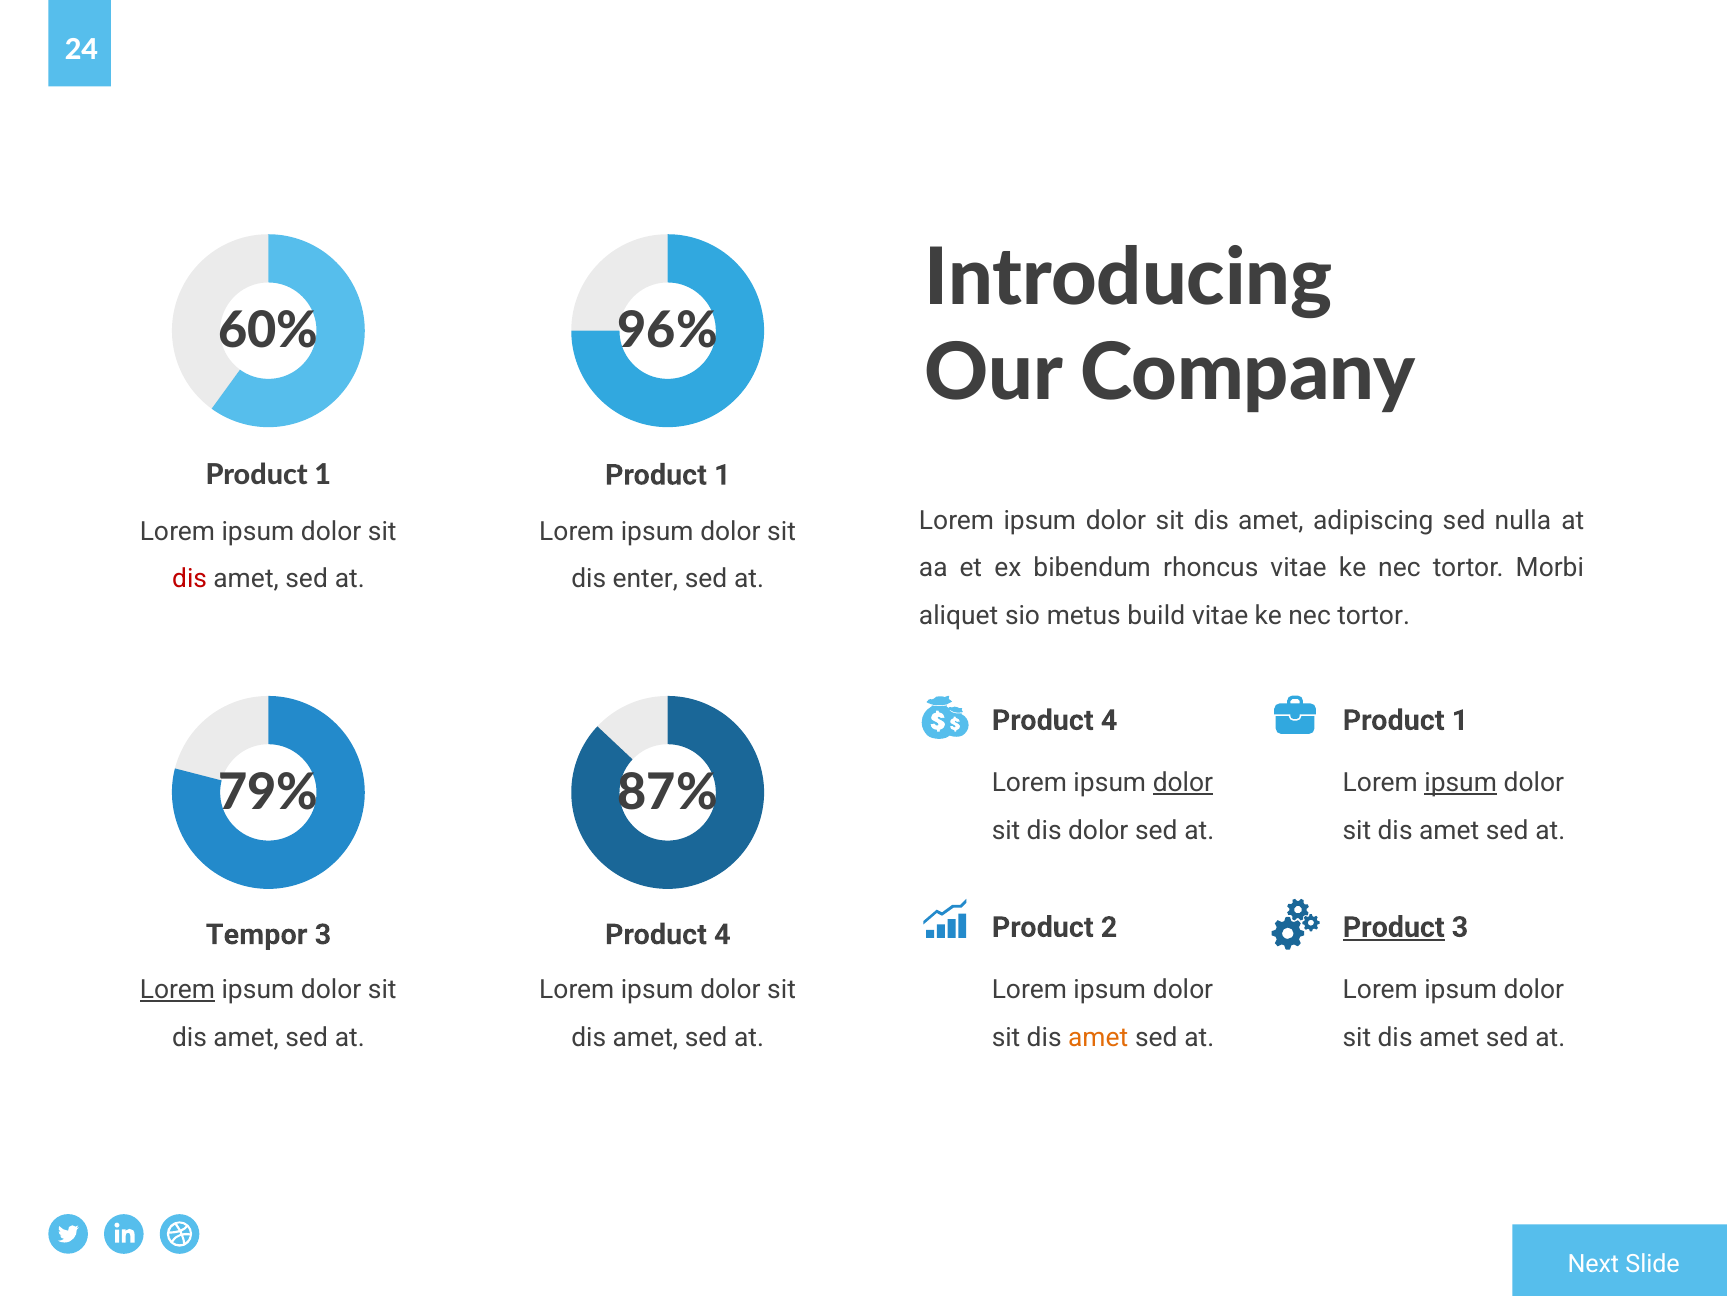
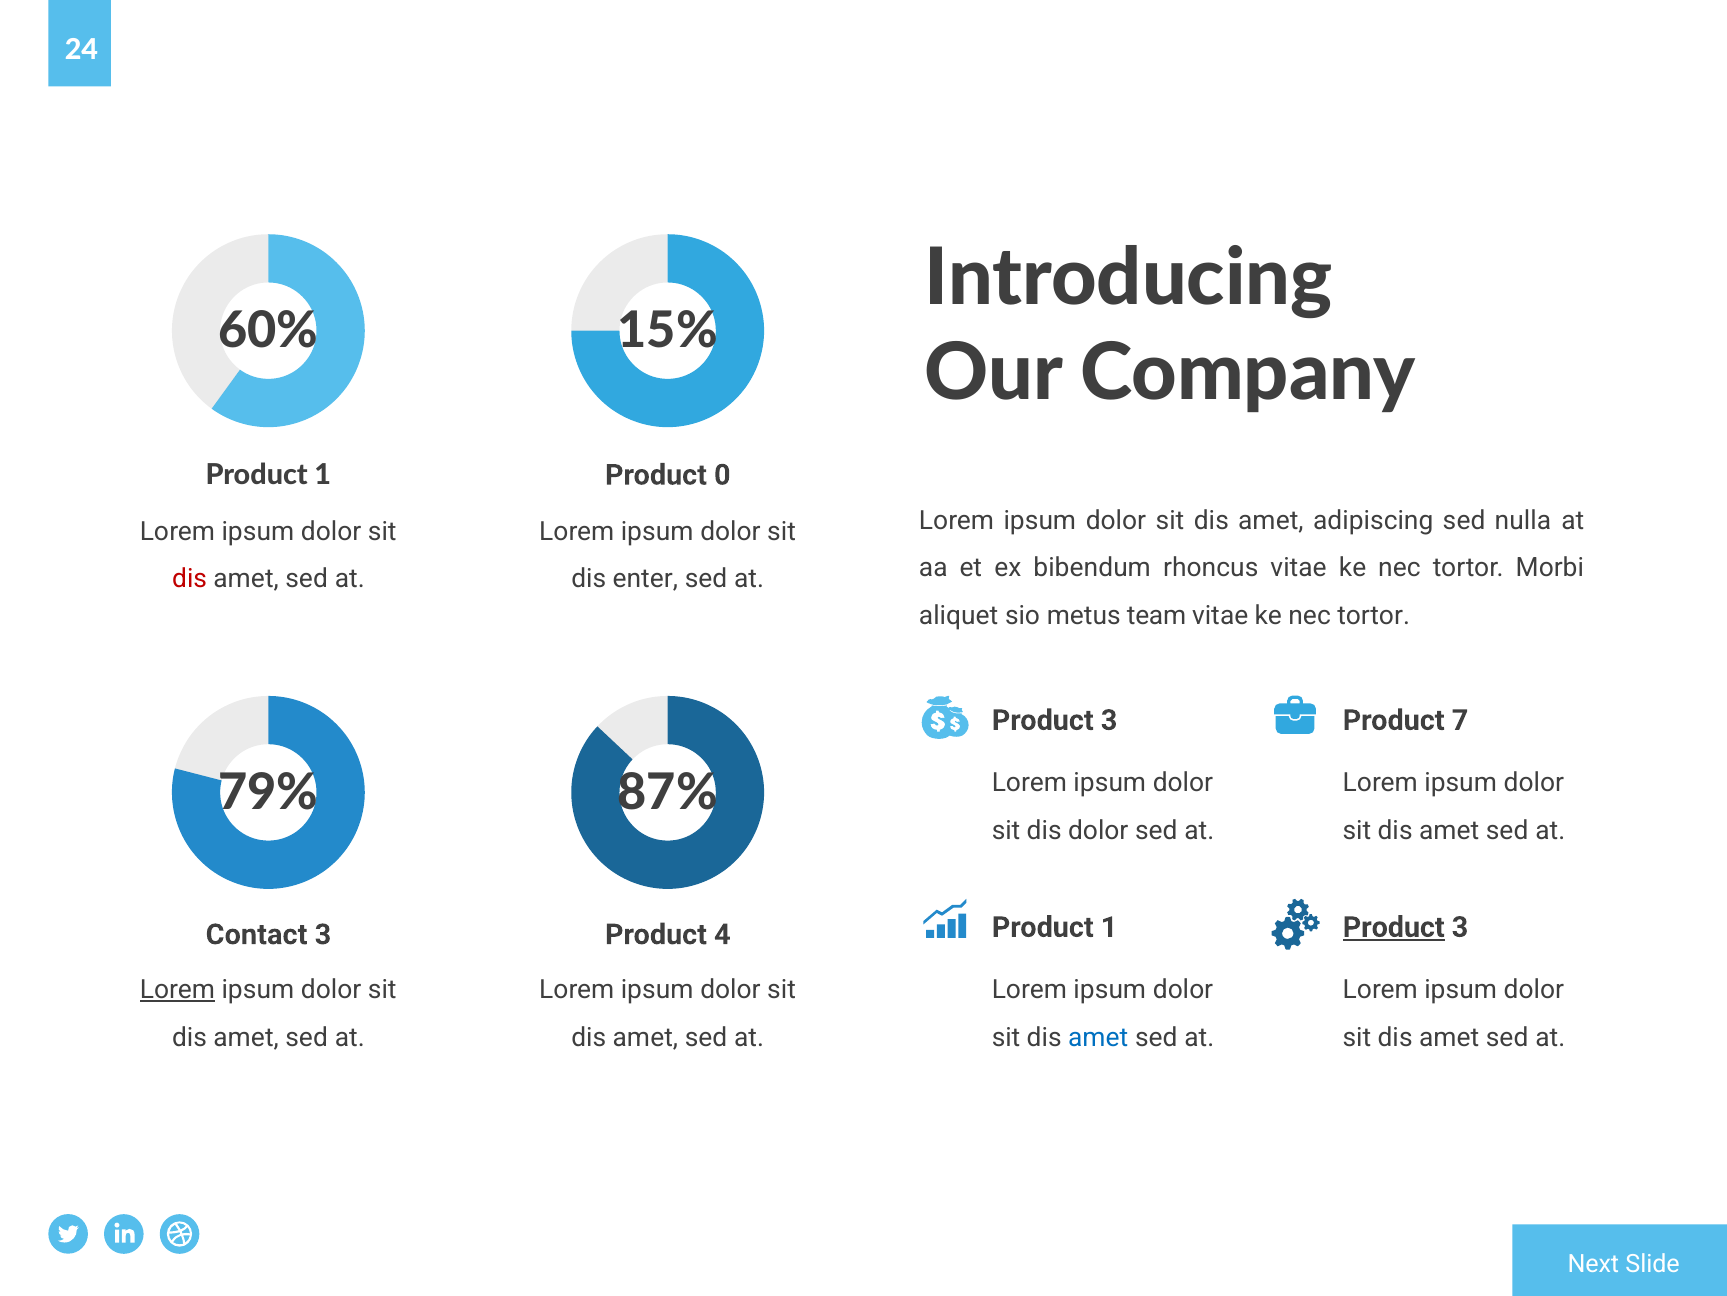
96%: 96% -> 15%
1 at (722, 475): 1 -> 0
build: build -> team
4 at (1109, 720): 4 -> 3
1 at (1460, 720): 1 -> 7
dolor at (1183, 782) underline: present -> none
ipsum at (1461, 782) underline: present -> none
2 at (1109, 927): 2 -> 1
Tempor: Tempor -> Contact
amet at (1098, 1037) colour: orange -> blue
